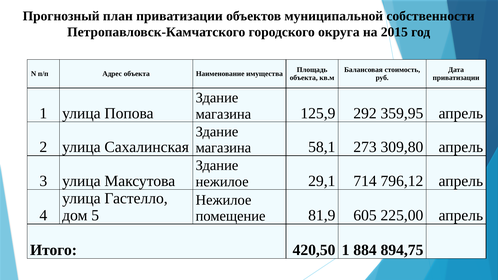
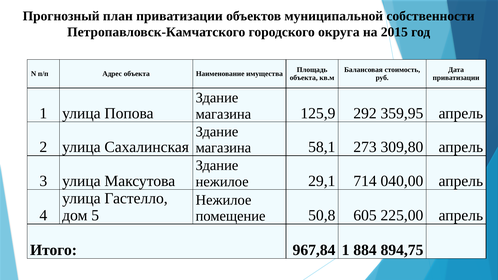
796,12: 796,12 -> 040,00
81,9: 81,9 -> 50,8
420,50: 420,50 -> 967,84
